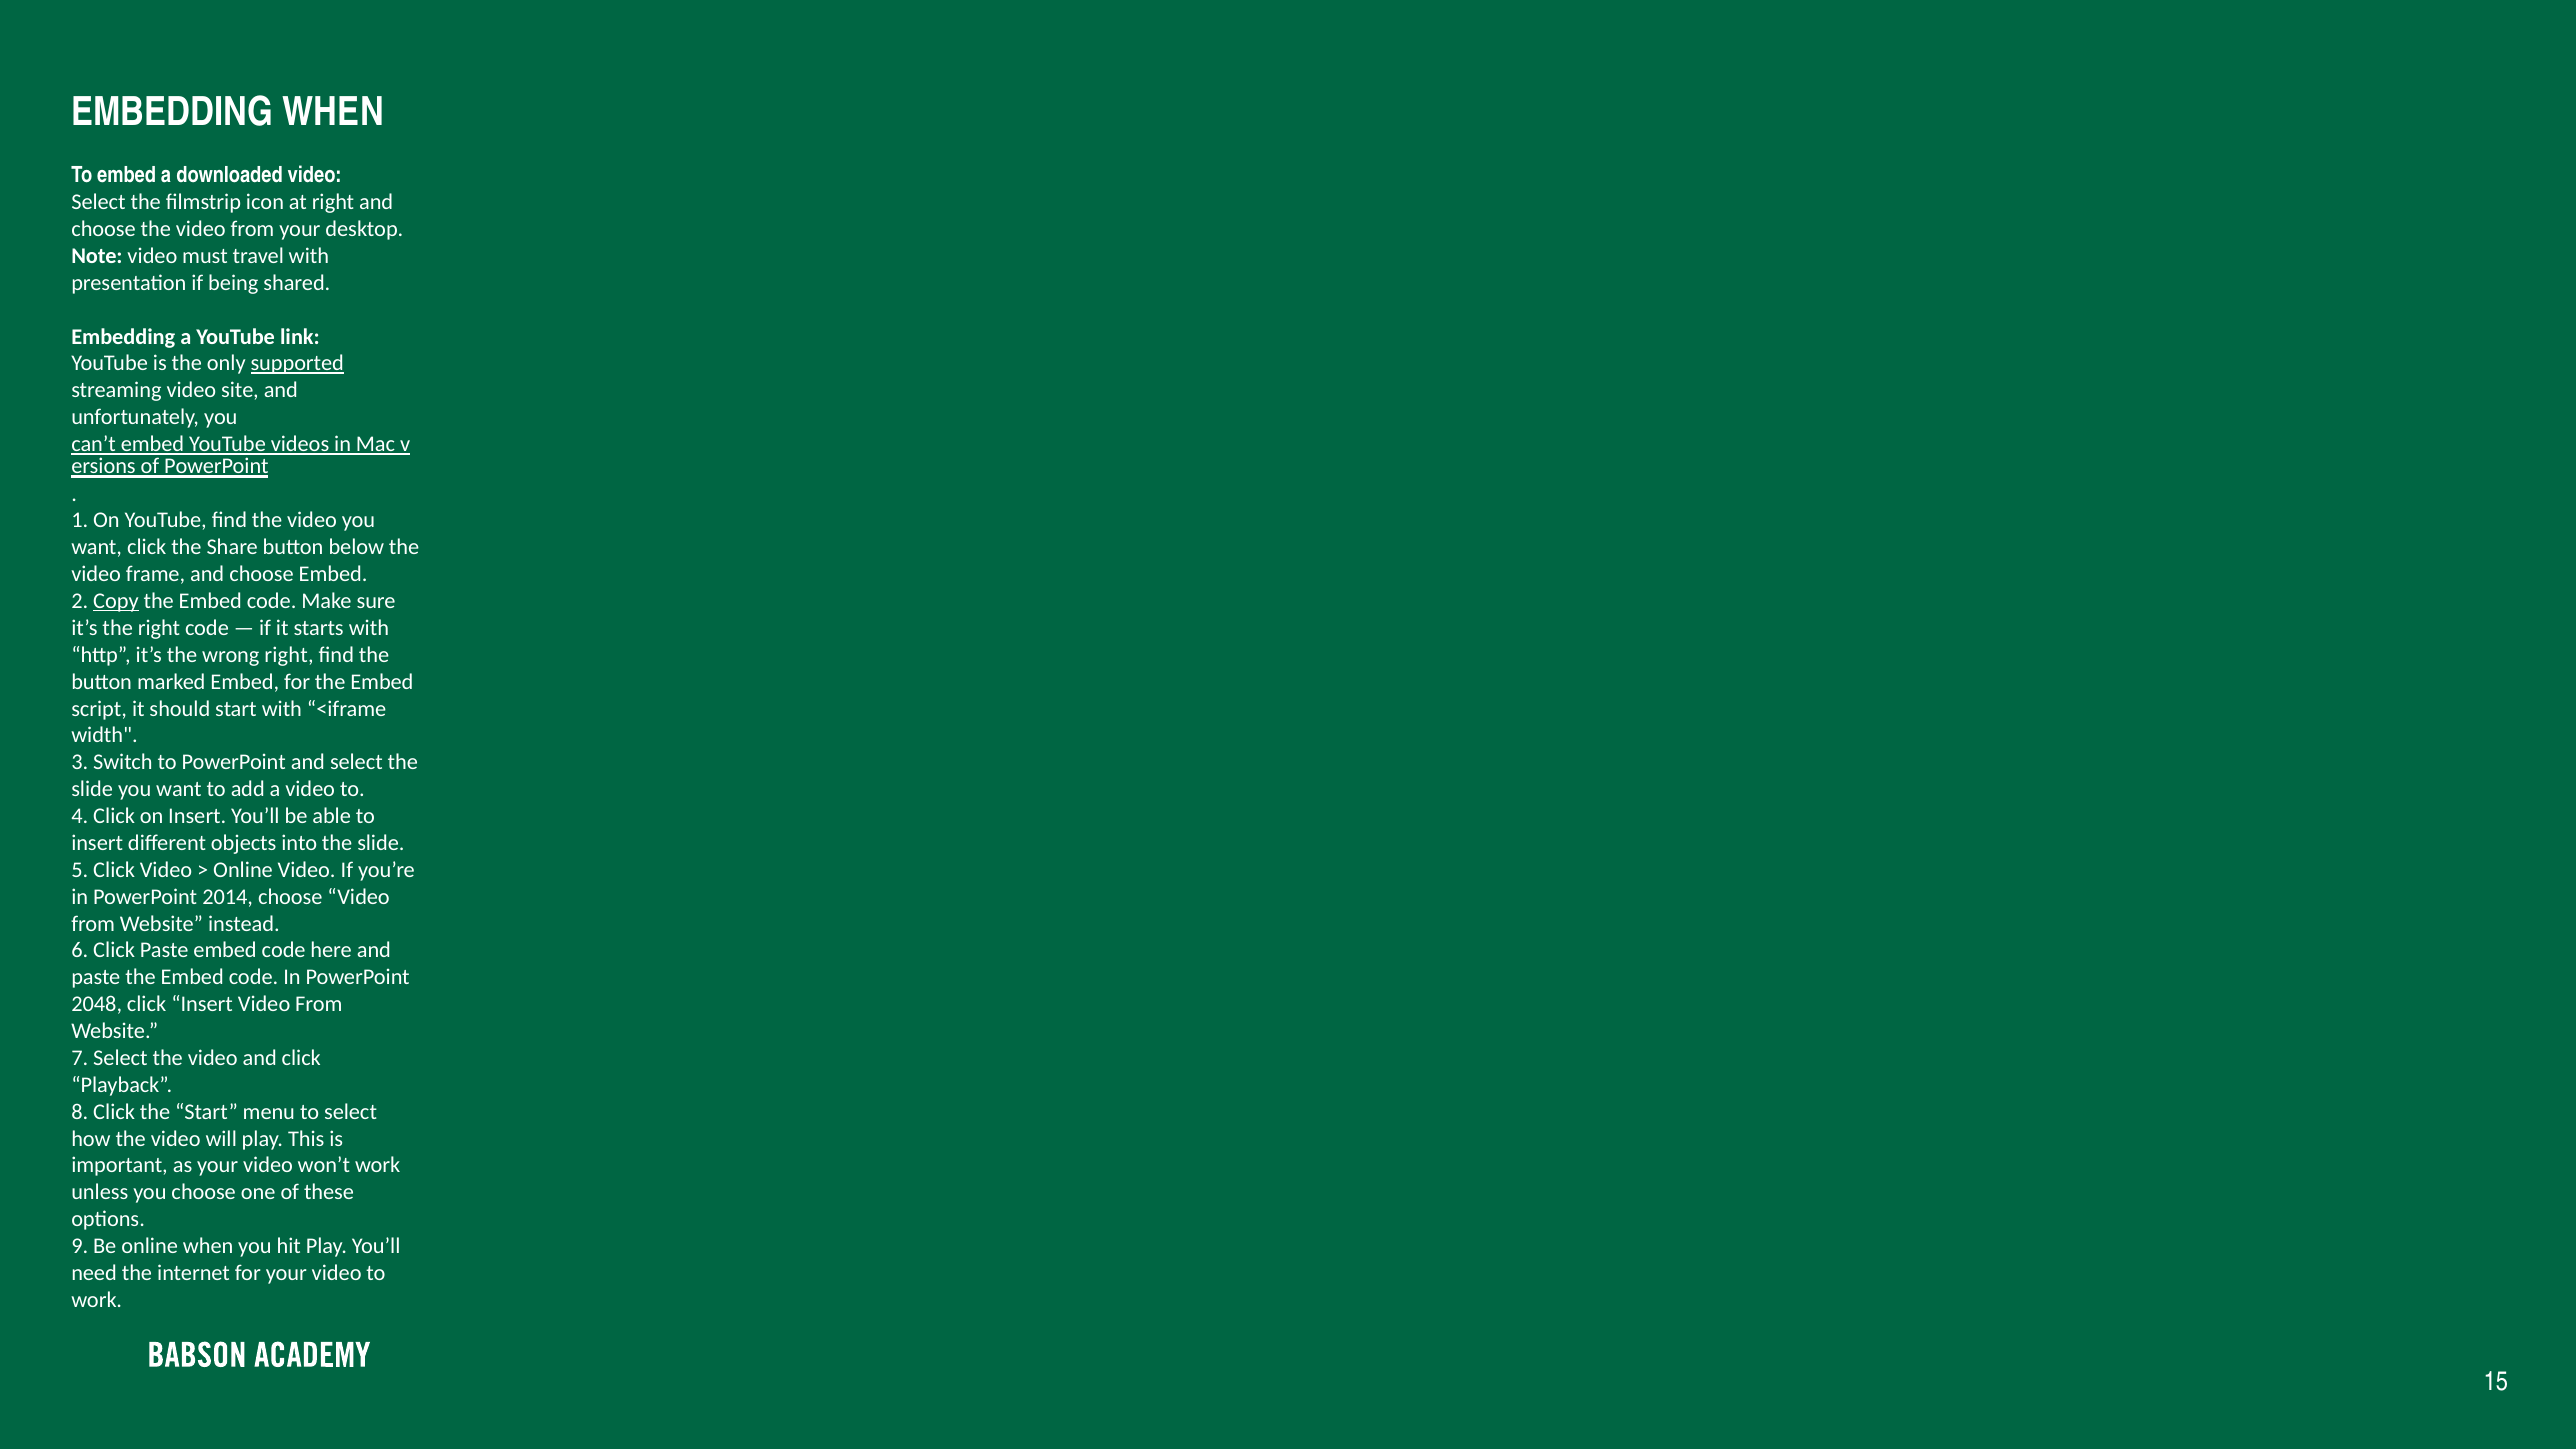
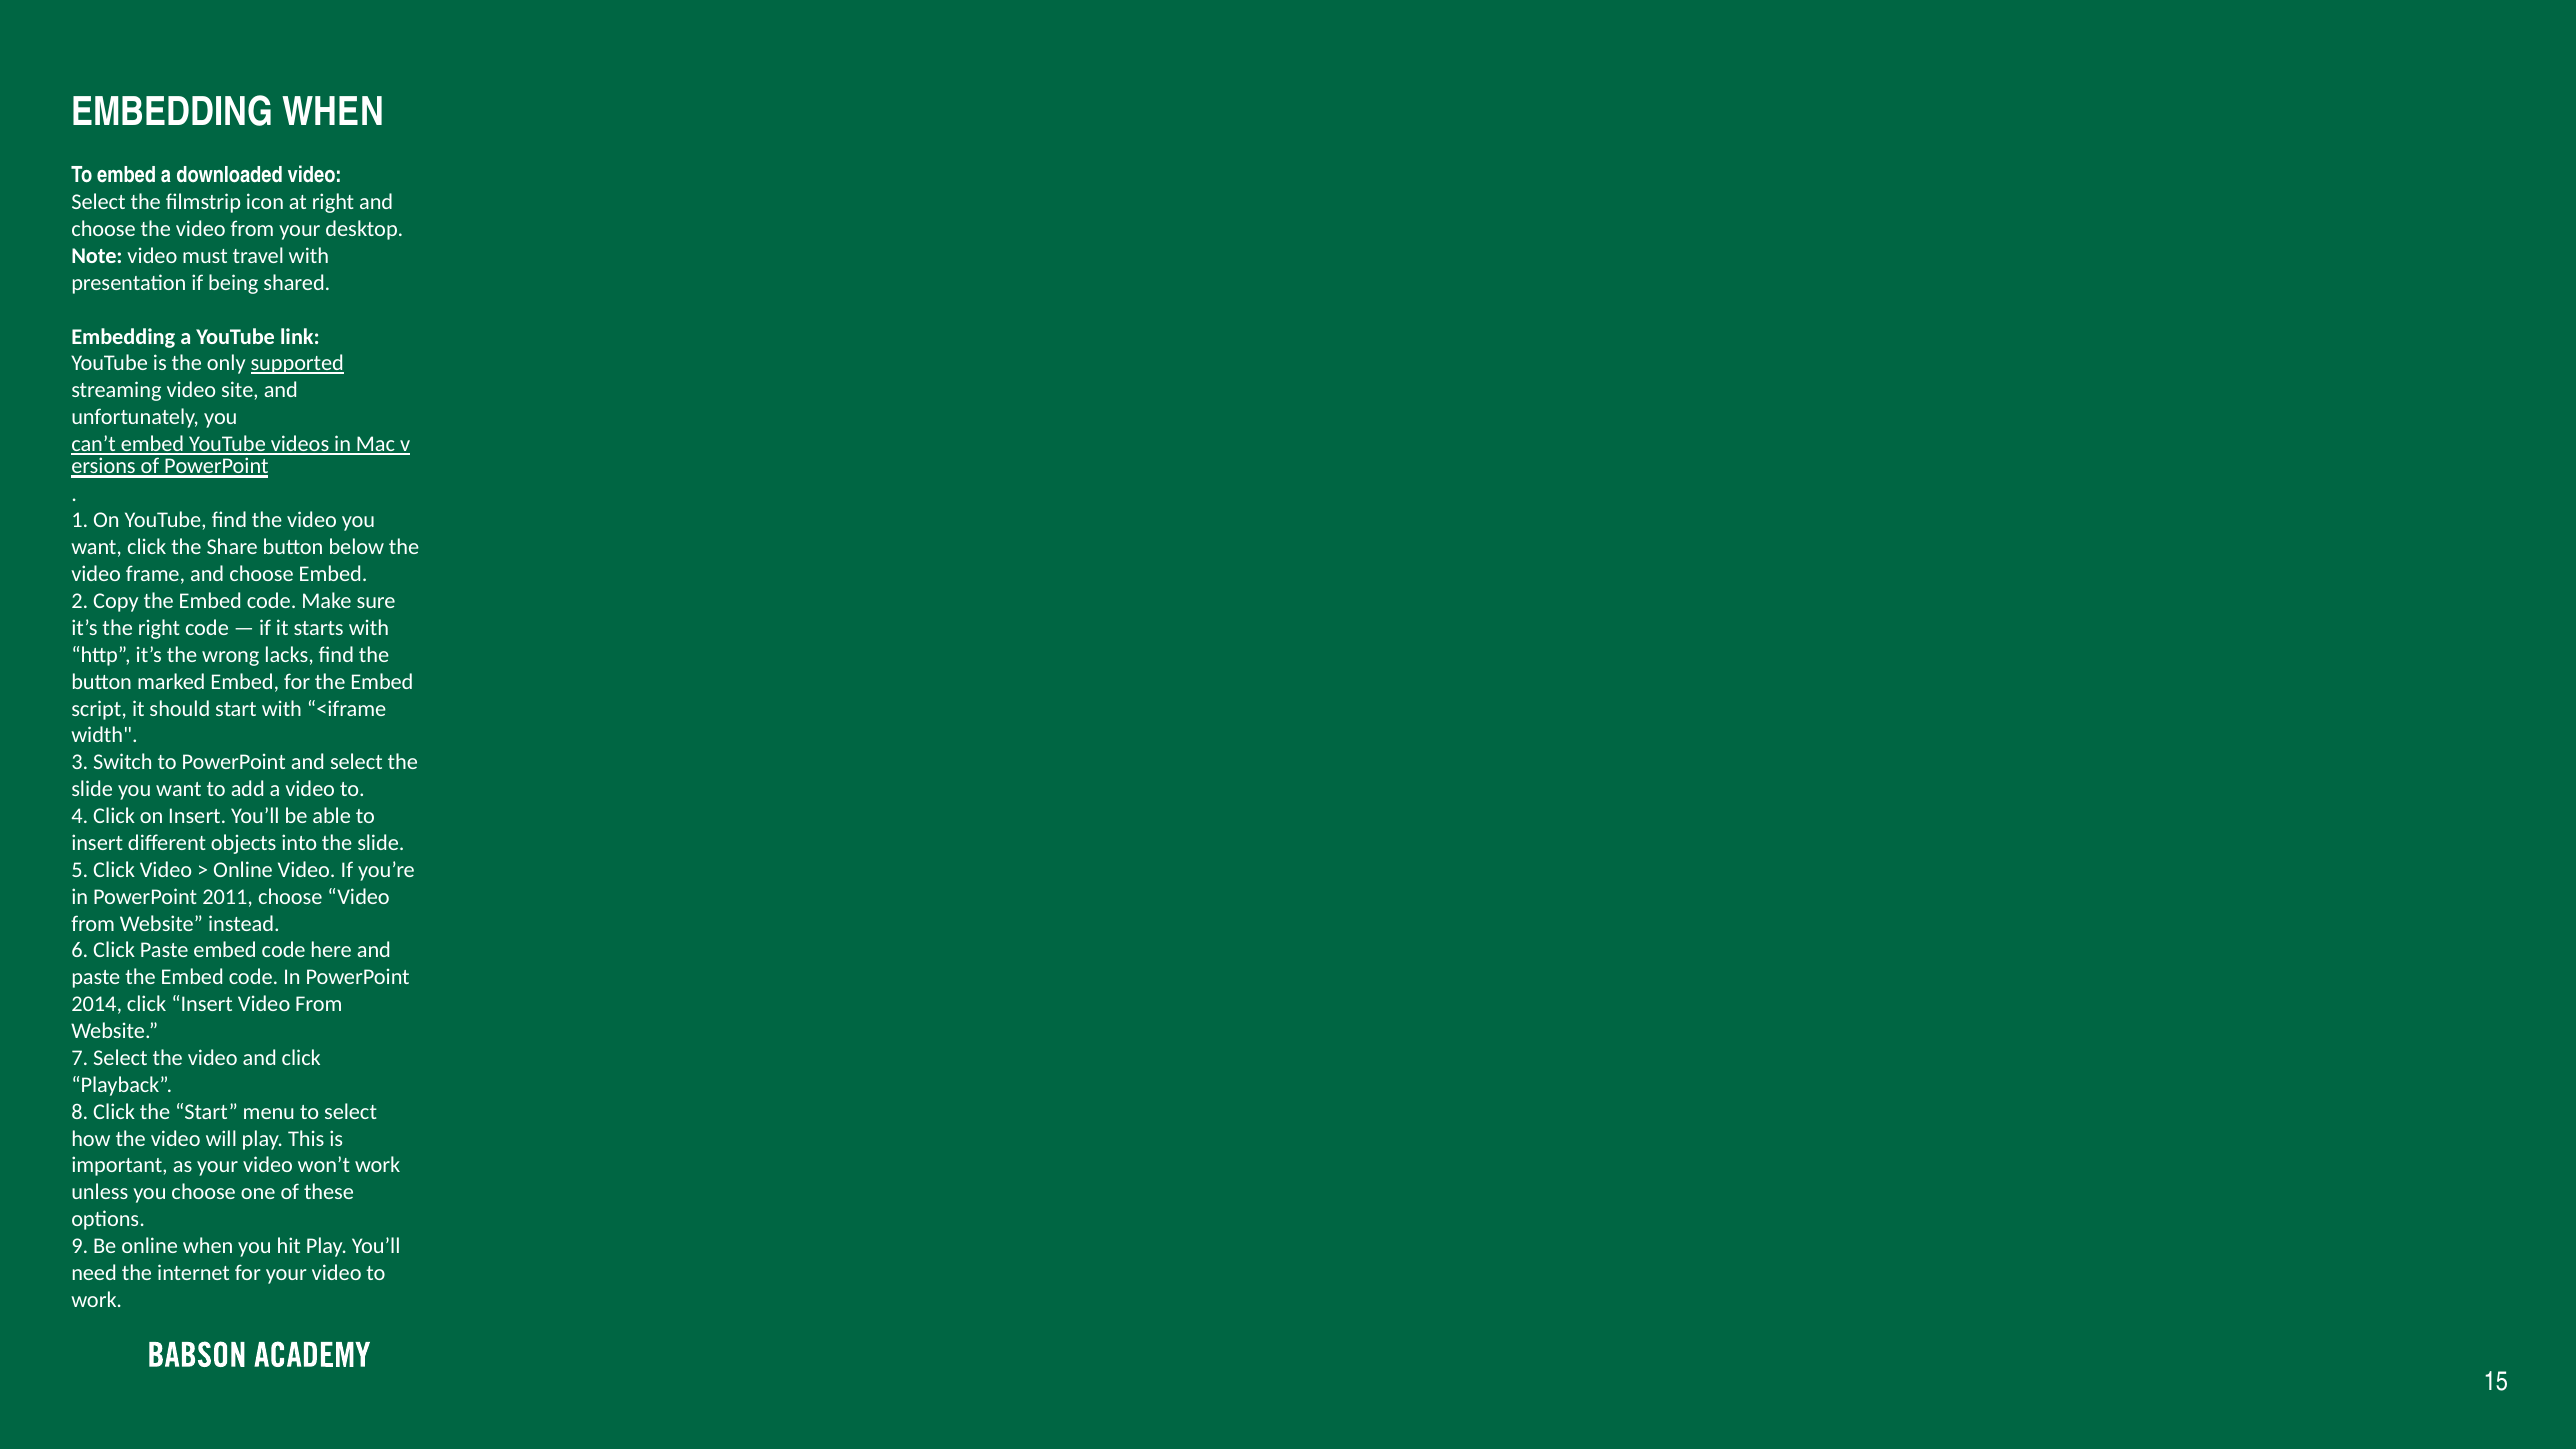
Copy underline: present -> none
wrong right: right -> lacks
2014: 2014 -> 2011
2048: 2048 -> 2014
